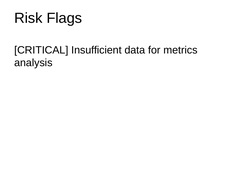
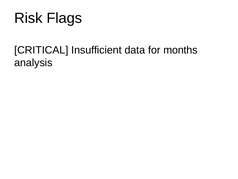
metrics: metrics -> months
